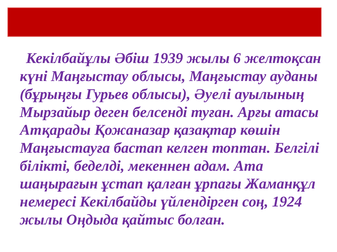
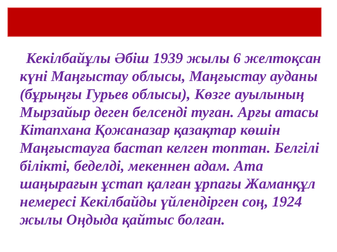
Әуелі: Әуелі -> Көзге
Атқарады: Атқарады -> Кітапхана
